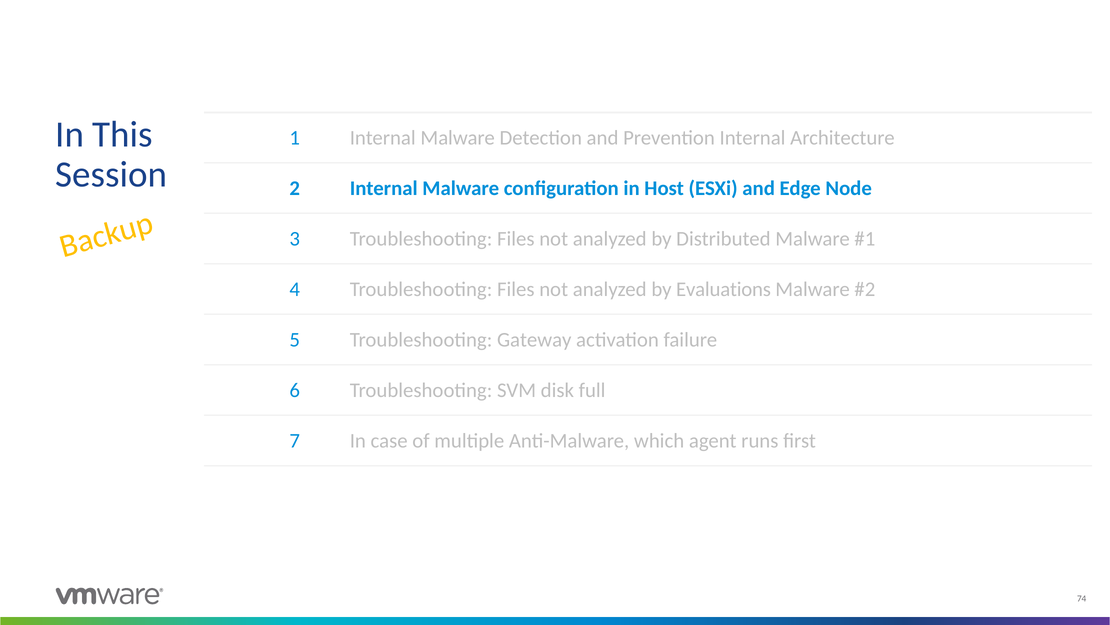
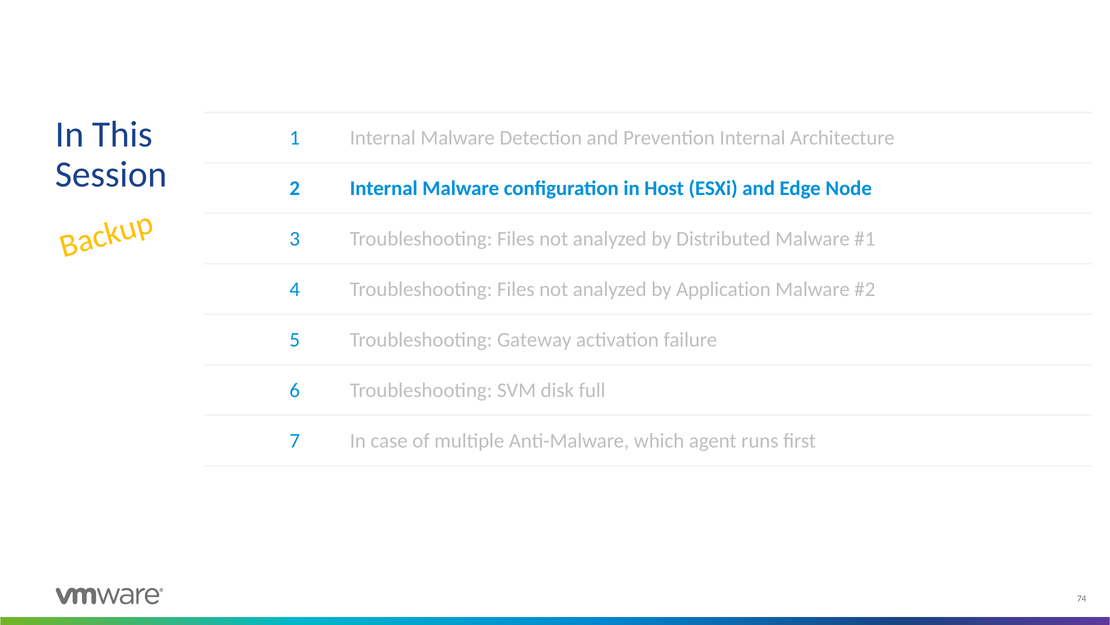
Evaluations: Evaluations -> Application
